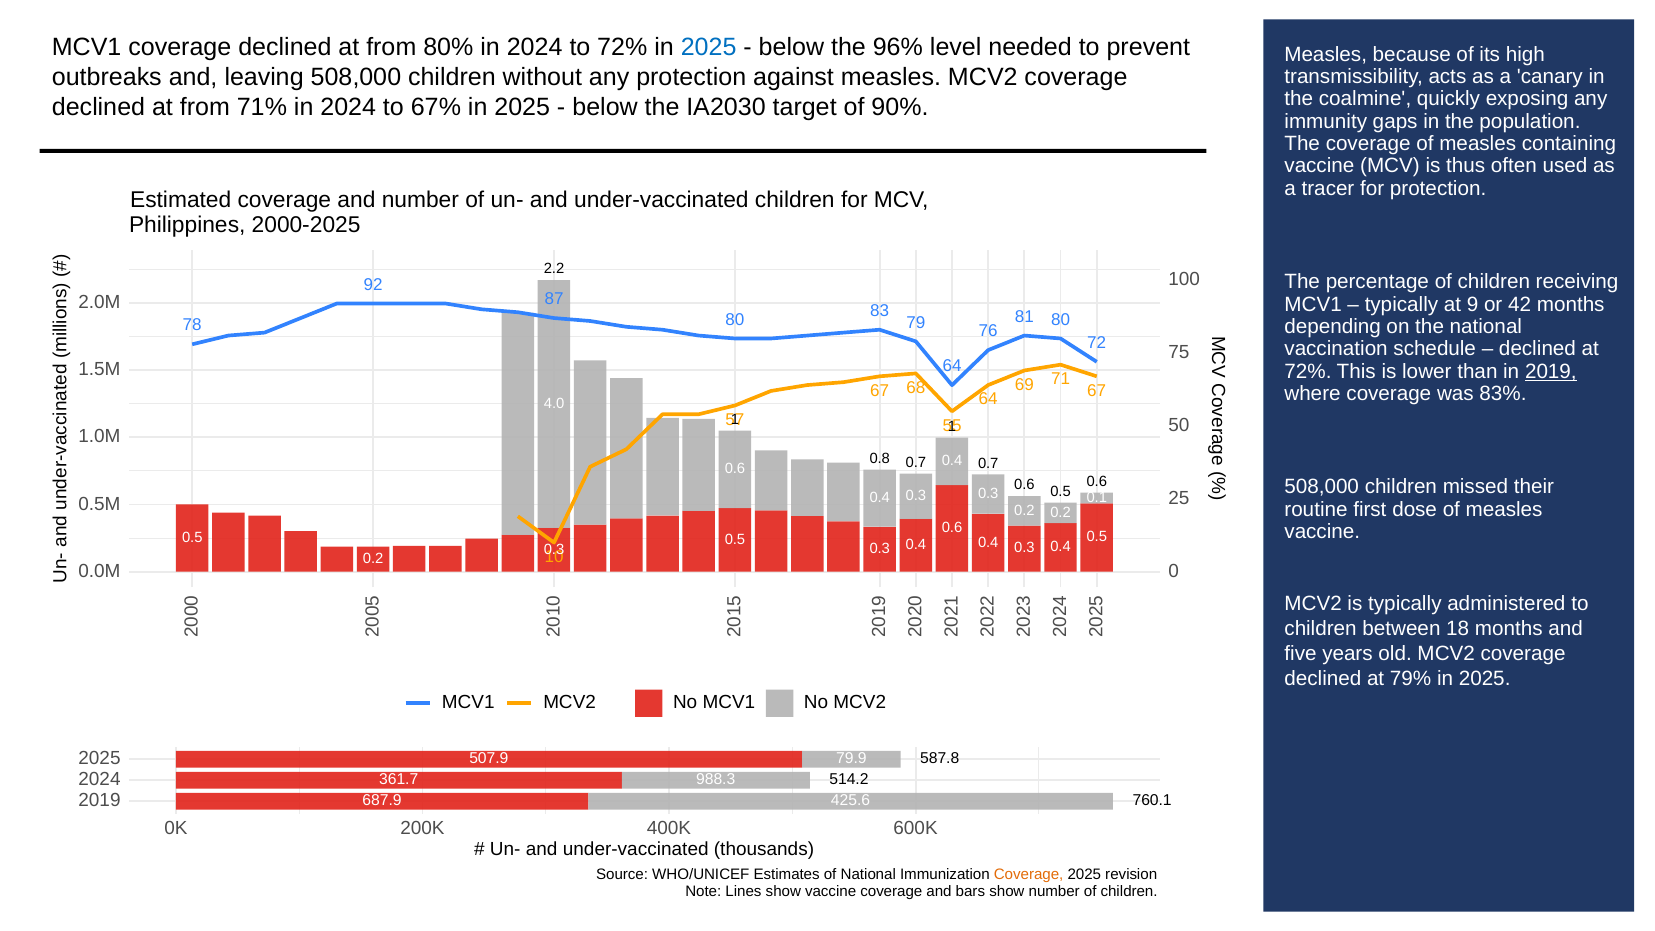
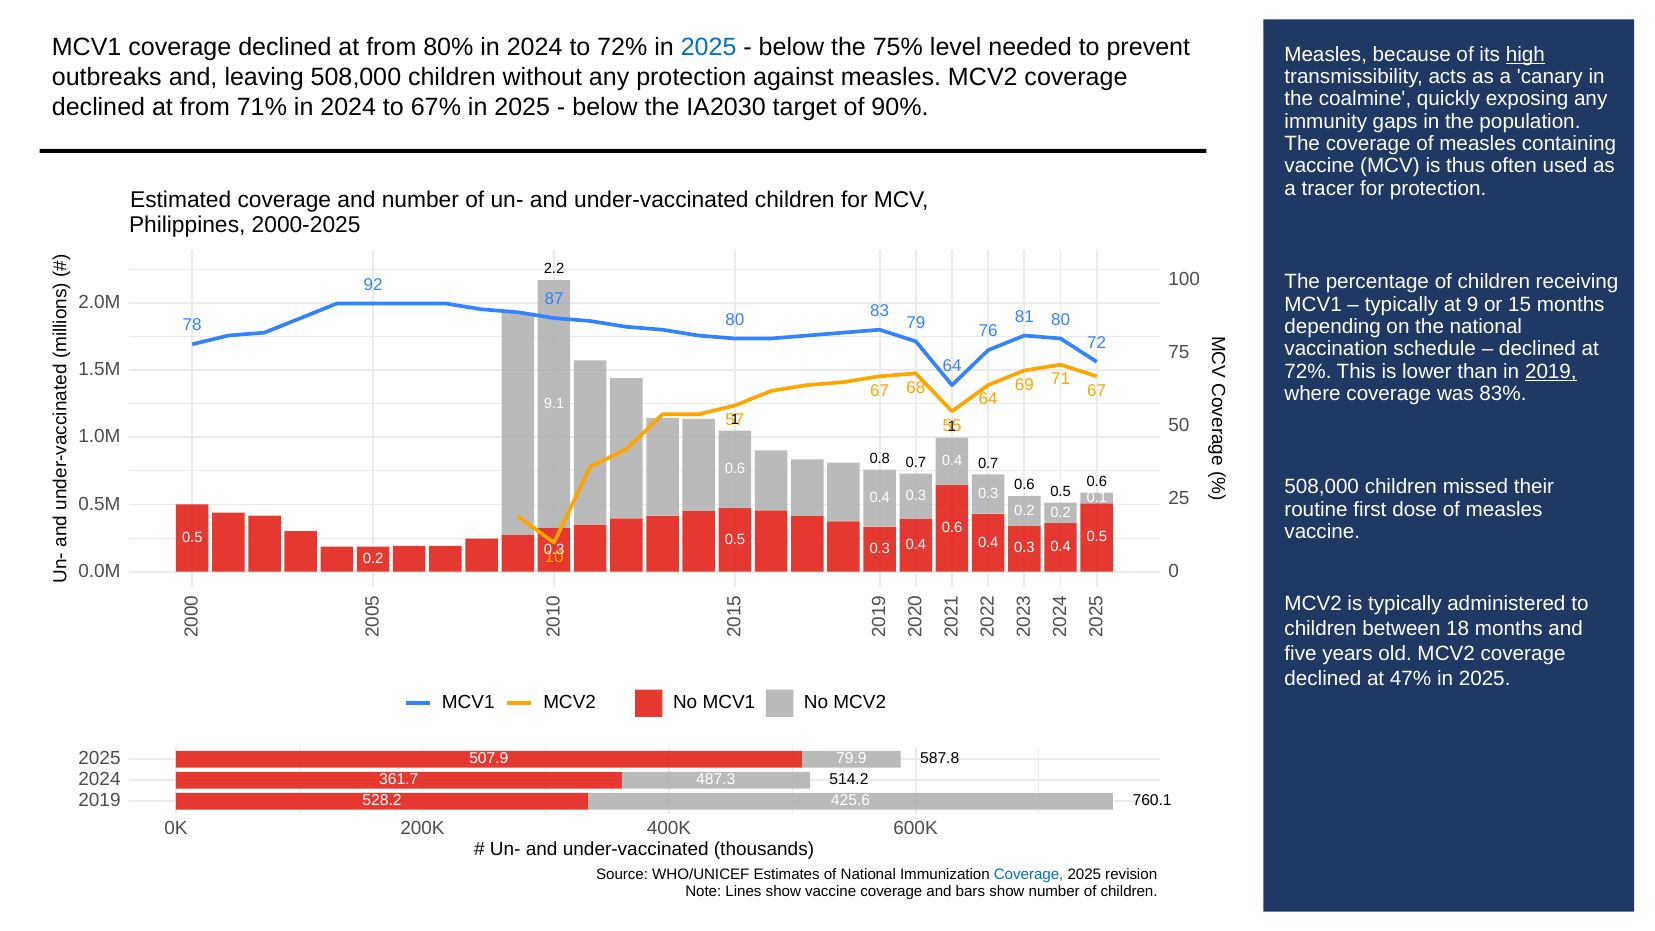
96%: 96% -> 75%
high underline: none -> present
42: 42 -> 15
4.0: 4.0 -> 9.1
79%: 79% -> 47%
988.3: 988.3 -> 487.3
687.9: 687.9 -> 528.2
Coverage at (1029, 875) colour: orange -> blue
